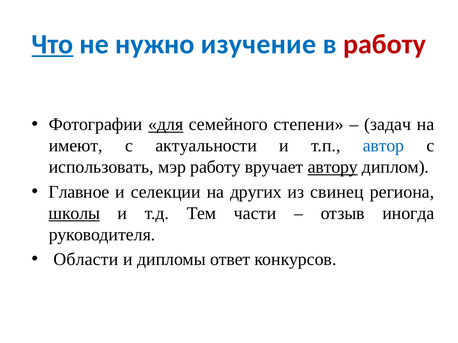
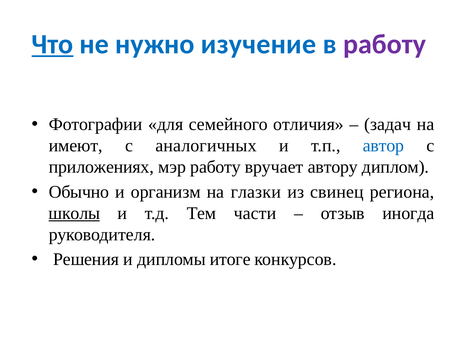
работу at (384, 44) colour: red -> purple
для underline: present -> none
степени: степени -> отличия
актуальности: актуальности -> аналогичных
использовать: использовать -> приложениях
автору underline: present -> none
Главное: Главное -> Обычно
селекции: селекции -> организм
других: других -> глазки
Области: Области -> Решения
ответ: ответ -> итоге
